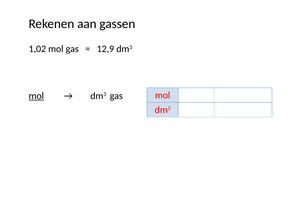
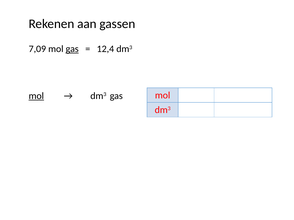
1,02: 1,02 -> 7,09
gas at (72, 49) underline: none -> present
12,9: 12,9 -> 12,4
